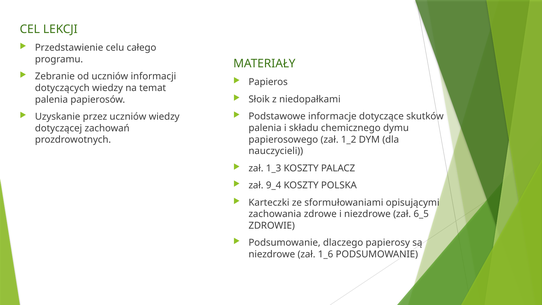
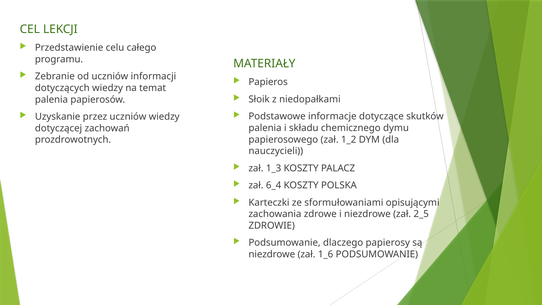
9_4: 9_4 -> 6_4
6_5: 6_5 -> 2_5
